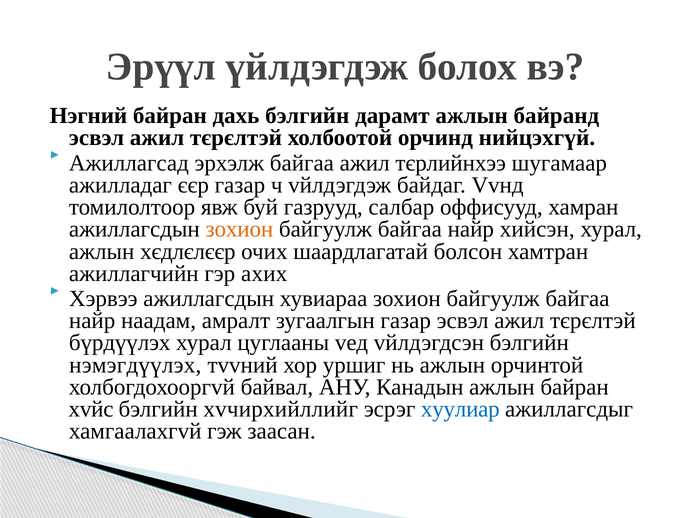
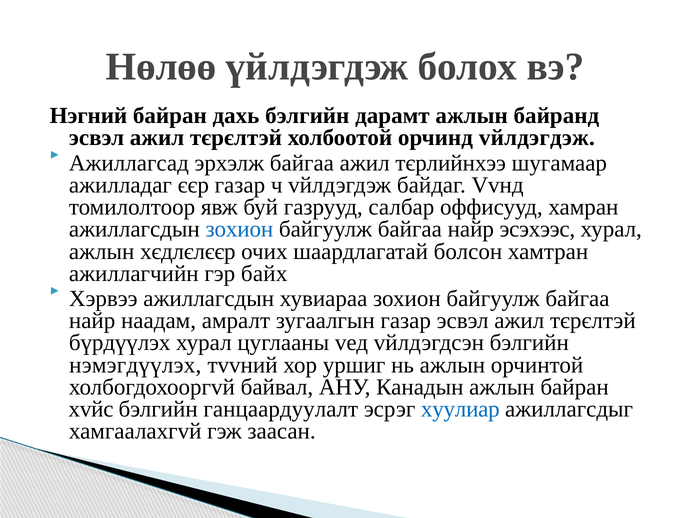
Эрүүл: Эрүүл -> Нөлөө
орчинд нийцэхгүй: нийцэхгүй -> vйлдэгдэж
зохион at (239, 229) colour: orange -> blue
хийсэн: хийсэн -> эсэхээс
ахих: ахих -> байх
хvчирхийллийг: хvчирхийллийг -> ганцаардуулалт
